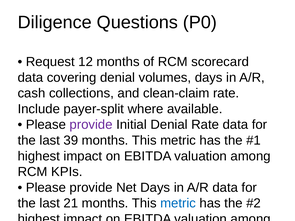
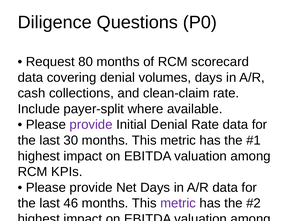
12: 12 -> 80
39: 39 -> 30
21: 21 -> 46
metric at (178, 203) colour: blue -> purple
